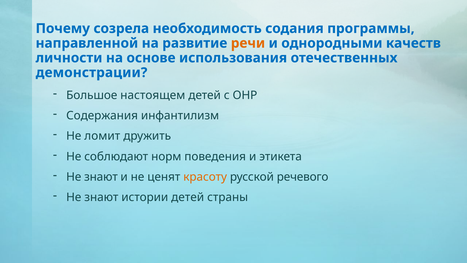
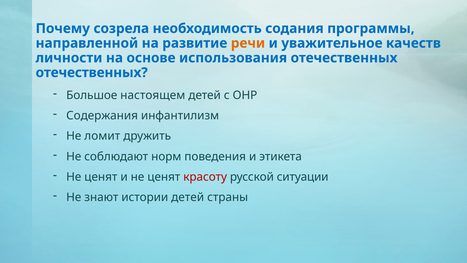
однородными: однородными -> уважительное
демонстрации at (92, 73): демонстрации -> отечественных
знают at (101, 177): знают -> ценят
красоту colour: orange -> red
речевого: речевого -> ситуации
